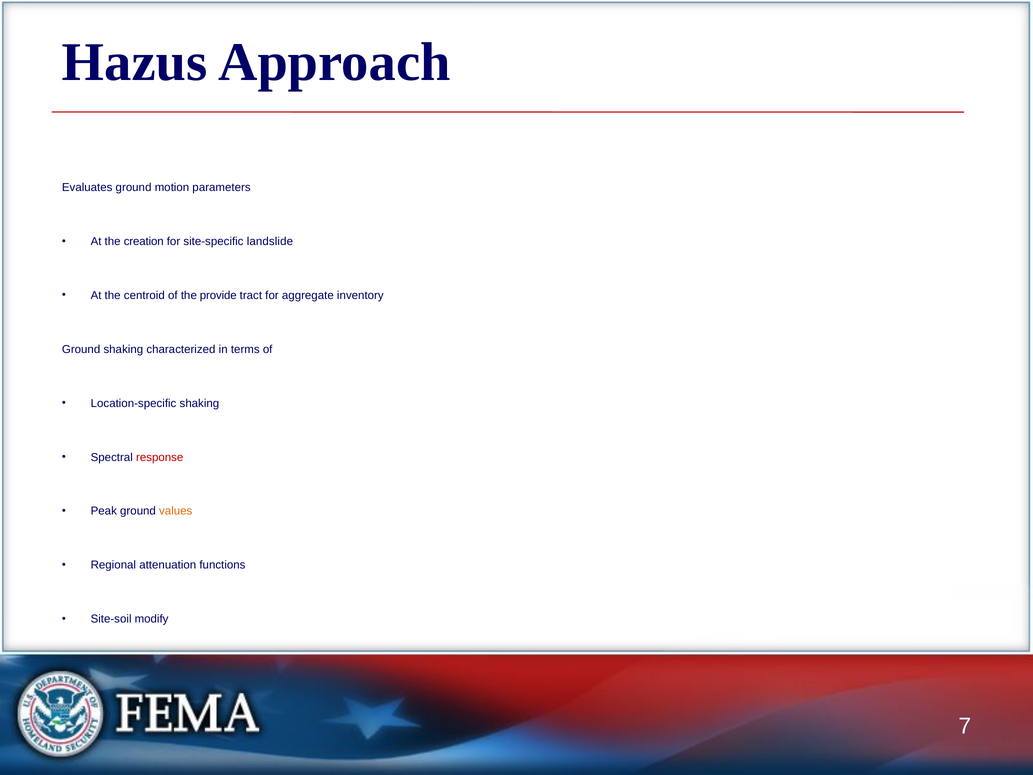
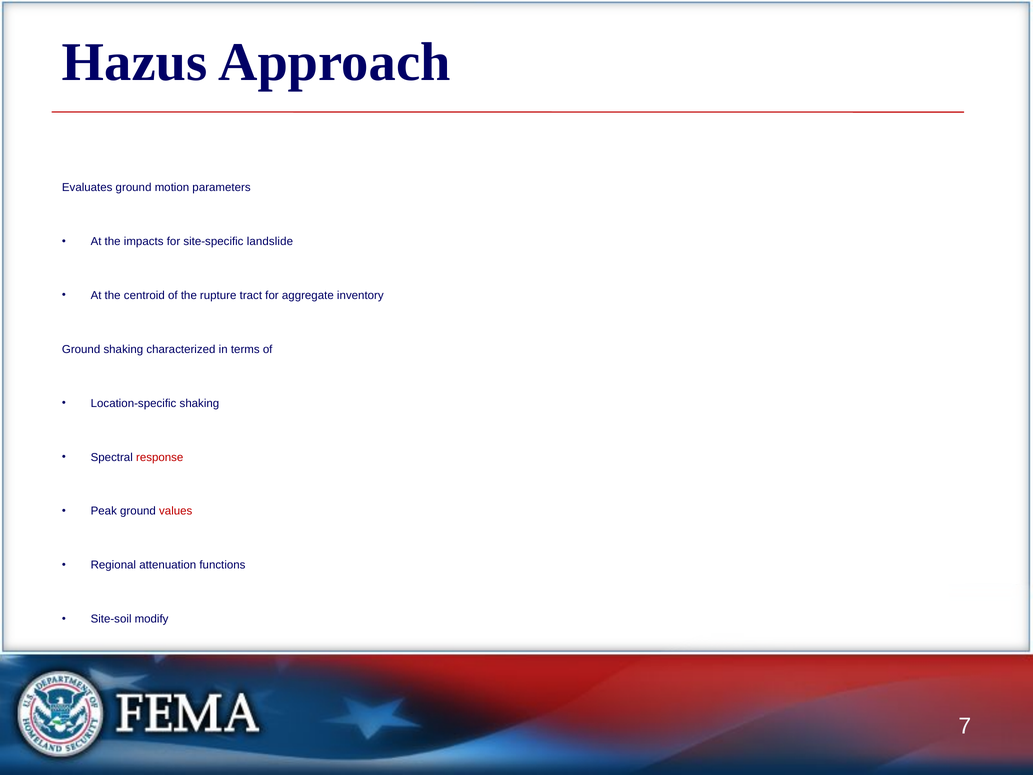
creation: creation -> impacts
provide: provide -> rupture
values colour: orange -> red
